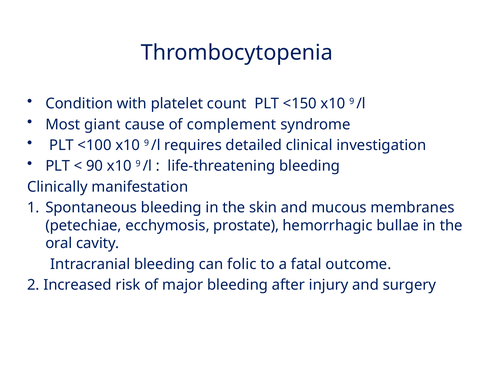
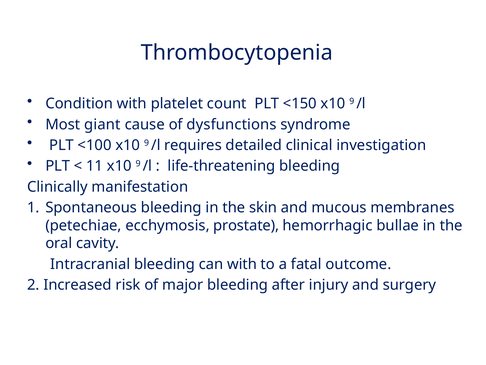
complement: complement -> dysfunctions
90: 90 -> 11
can folic: folic -> with
